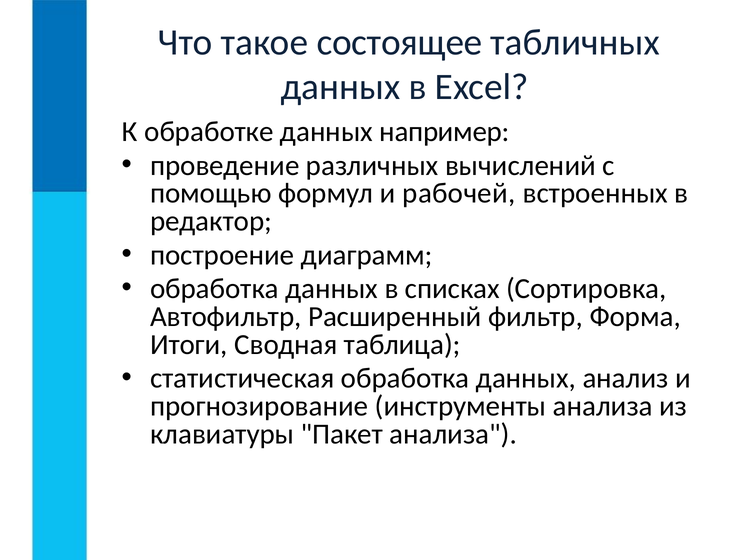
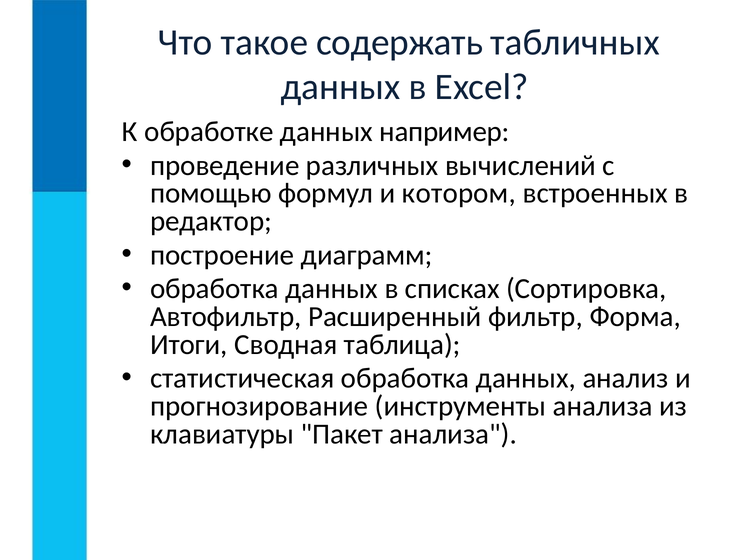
состоящее: состоящее -> содержать
рабочей: рабочей -> котором
